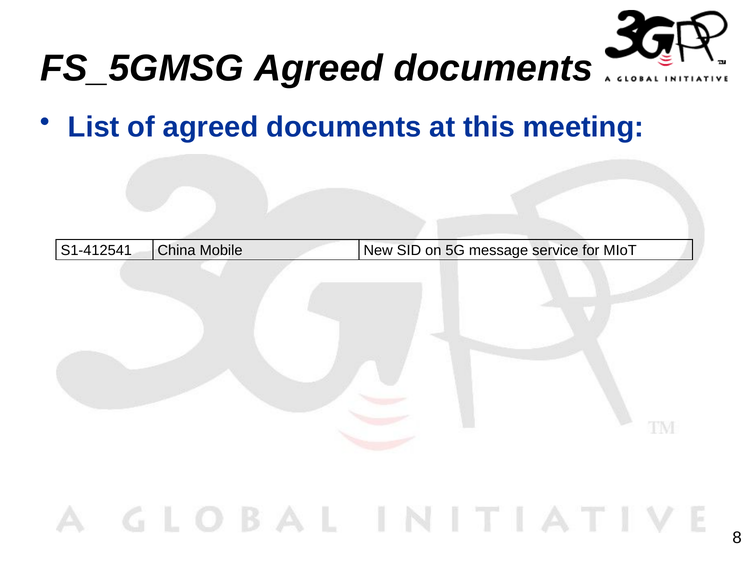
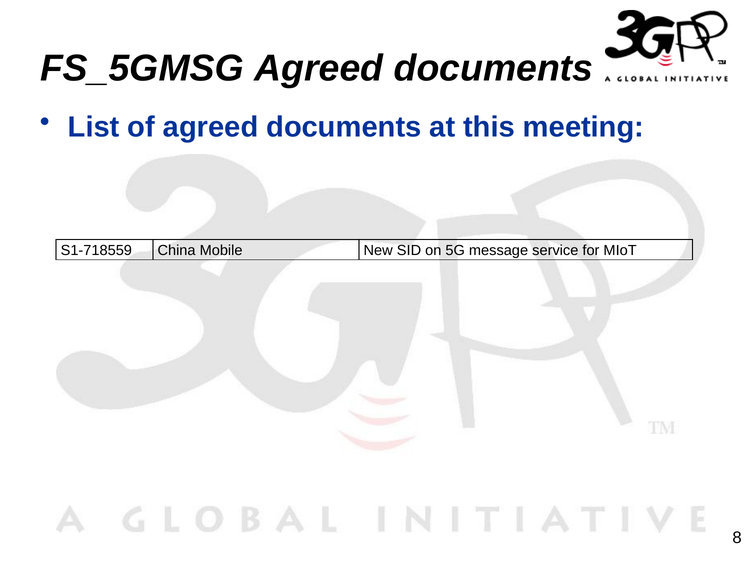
S1-412541: S1-412541 -> S1-718559
